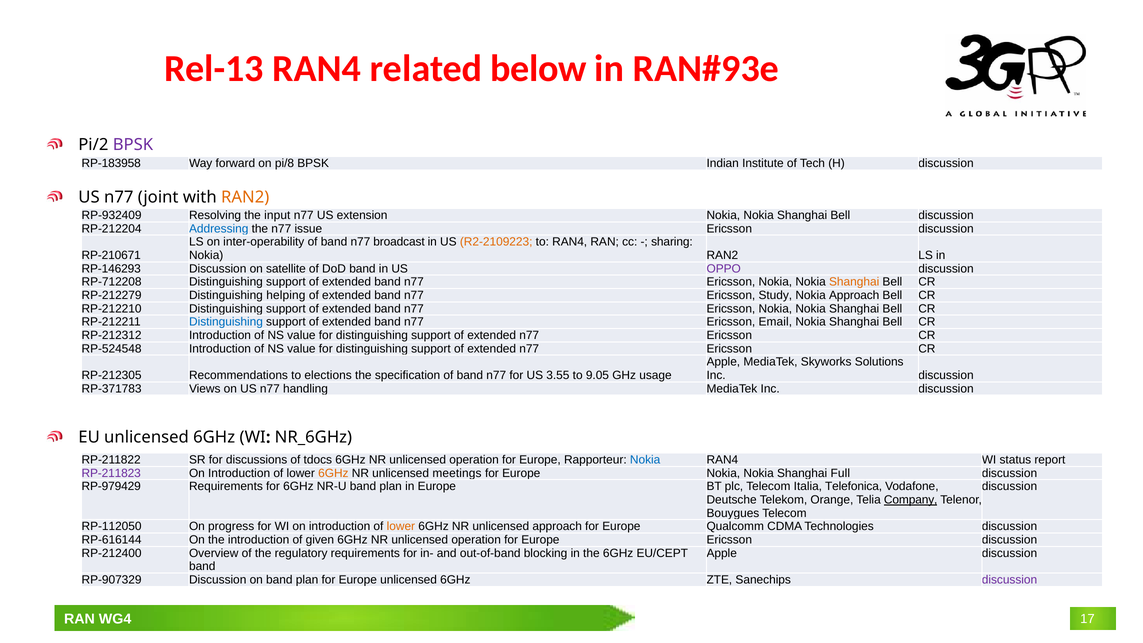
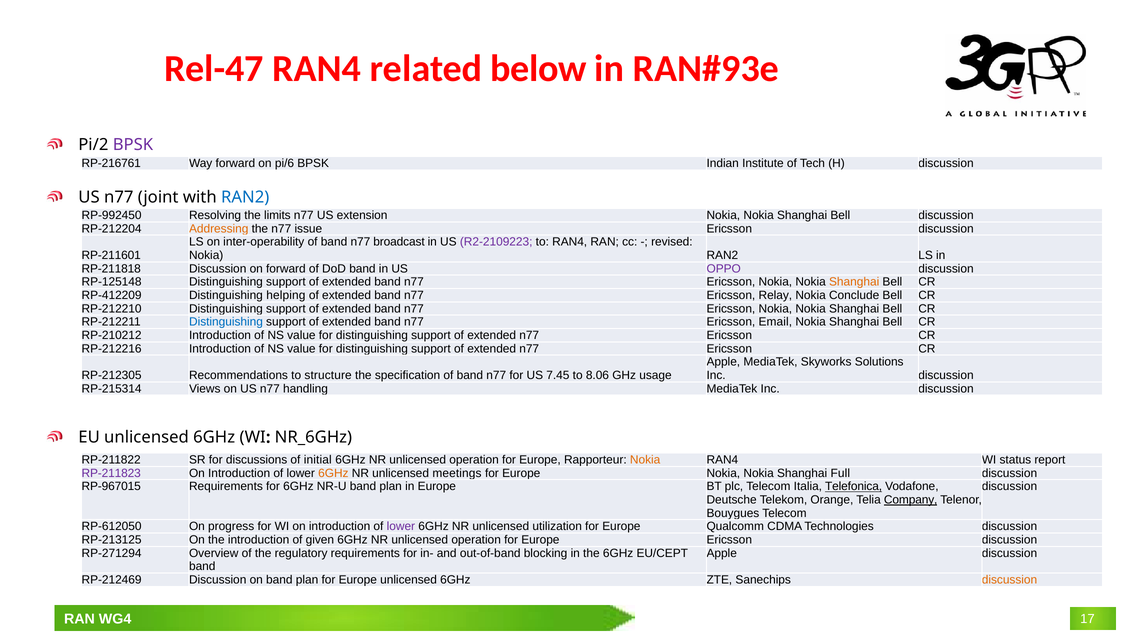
Rel-13: Rel-13 -> Rel-47
RP-183958: RP-183958 -> RP-216761
pi/8: pi/8 -> pi/6
RAN2 at (245, 197) colour: orange -> blue
RP-932409: RP-932409 -> RP-992450
input: input -> limits
Addressing colour: blue -> orange
R2-2109223 colour: orange -> purple
sharing: sharing -> revised
RP-210671: RP-210671 -> RP-211601
RP-146293: RP-146293 -> RP-211818
on satellite: satellite -> forward
RP-712208: RP-712208 -> RP-125148
RP-212279: RP-212279 -> RP-412209
Study: Study -> Relay
Nokia Approach: Approach -> Conclude
RP-212312: RP-212312 -> RP-210212
RP-524548: RP-524548 -> RP-212216
elections: elections -> structure
3.55: 3.55 -> 7.45
9.05: 9.05 -> 8.06
RP-371783: RP-371783 -> RP-215314
tdocs: tdocs -> initial
Nokia at (645, 460) colour: blue -> orange
RP-979429: RP-979429 -> RP-967015
Telefonica underline: none -> present
RP-112050: RP-112050 -> RP-612050
lower at (401, 526) colour: orange -> purple
unlicensed approach: approach -> utilization
RP-616144: RP-616144 -> RP-213125
RP-212400: RP-212400 -> RP-271294
RP-907329: RP-907329 -> RP-212469
discussion at (1010, 580) colour: purple -> orange
